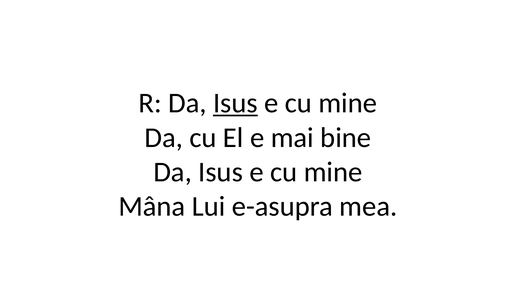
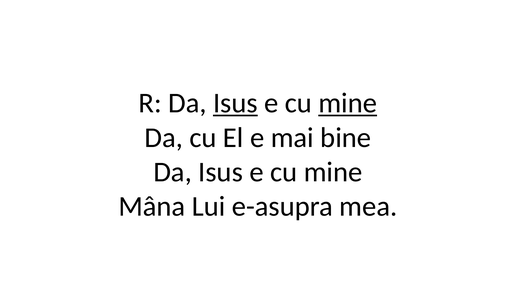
mine at (348, 103) underline: none -> present
